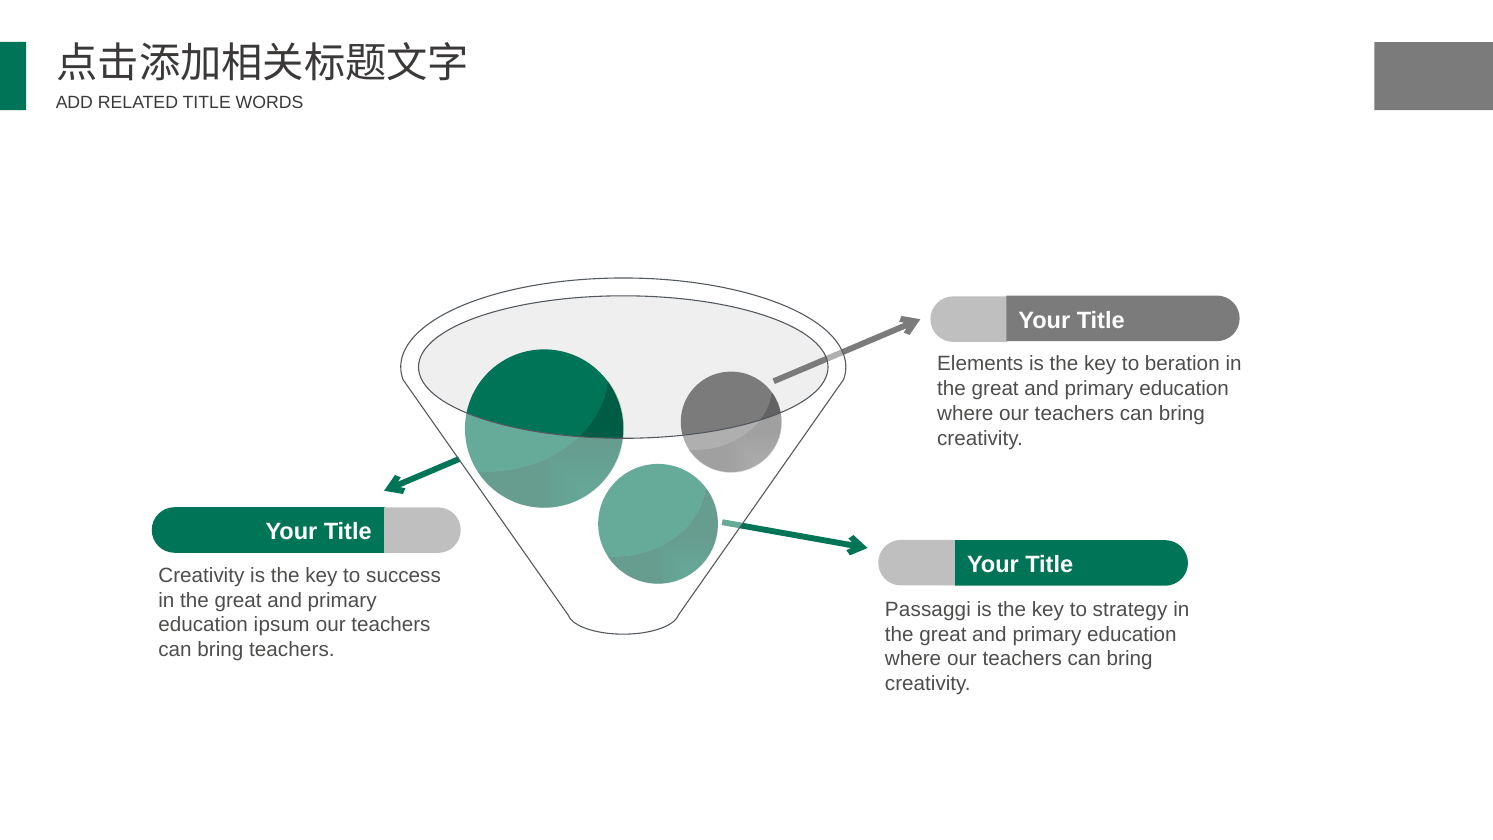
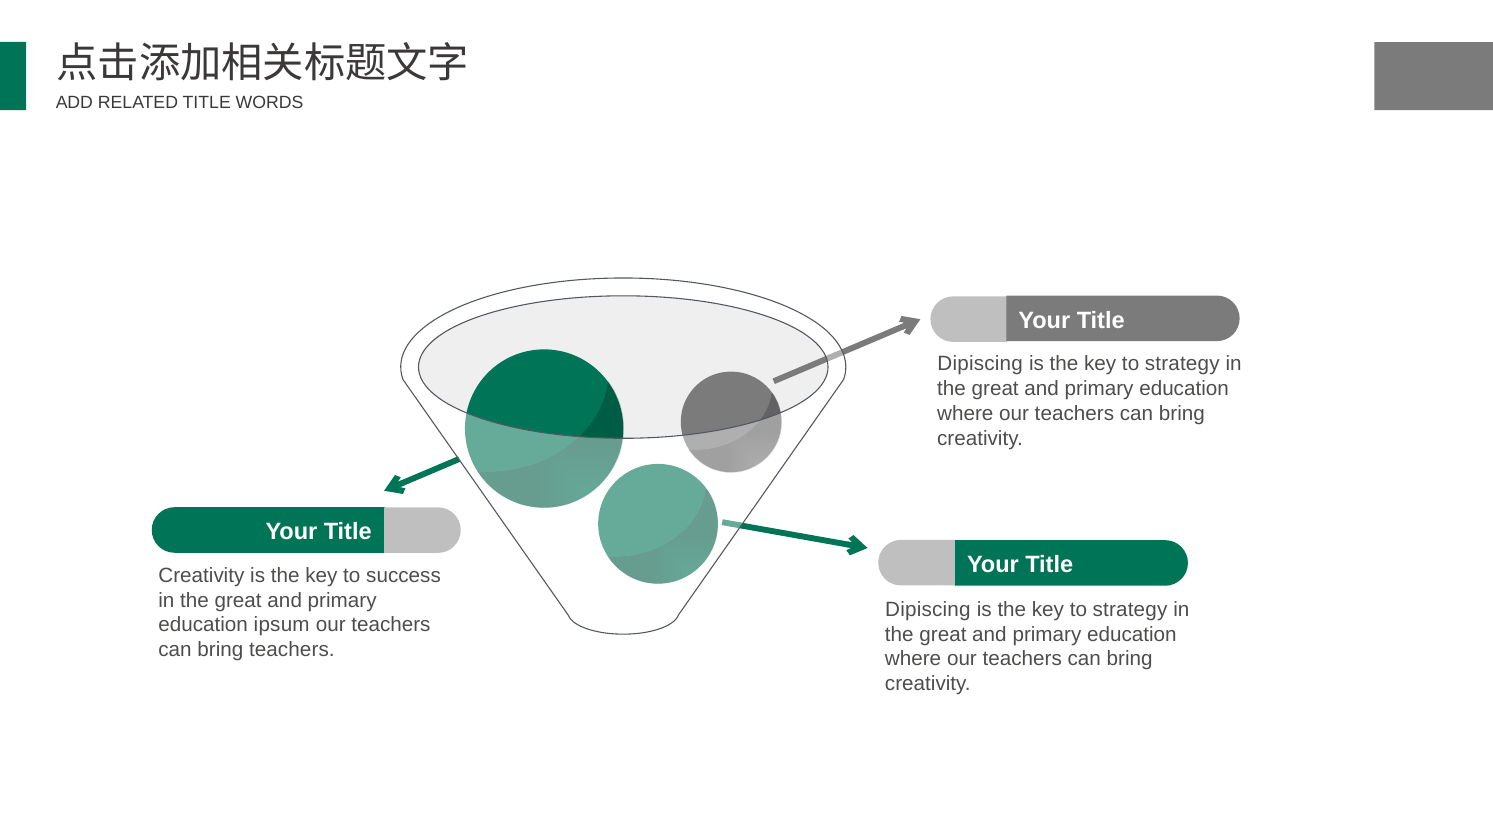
Elements at (980, 364): Elements -> Dipiscing
beration at (1182, 364): beration -> strategy
Passaggi at (928, 609): Passaggi -> Dipiscing
